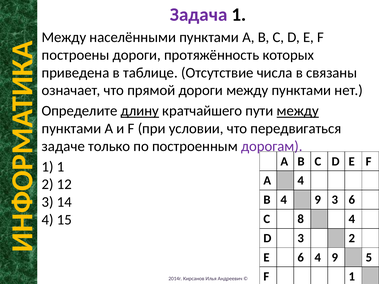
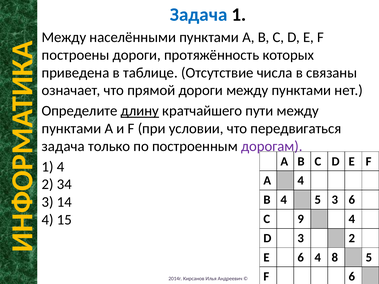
Задача at (199, 15) colour: purple -> blue
между at (298, 111) underline: present -> none
задаче at (63, 146): задаче -> задача
1 1: 1 -> 4
12: 12 -> 34
B 4 9: 9 -> 5
8: 8 -> 9
6 4 9: 9 -> 8
F 1: 1 -> 6
